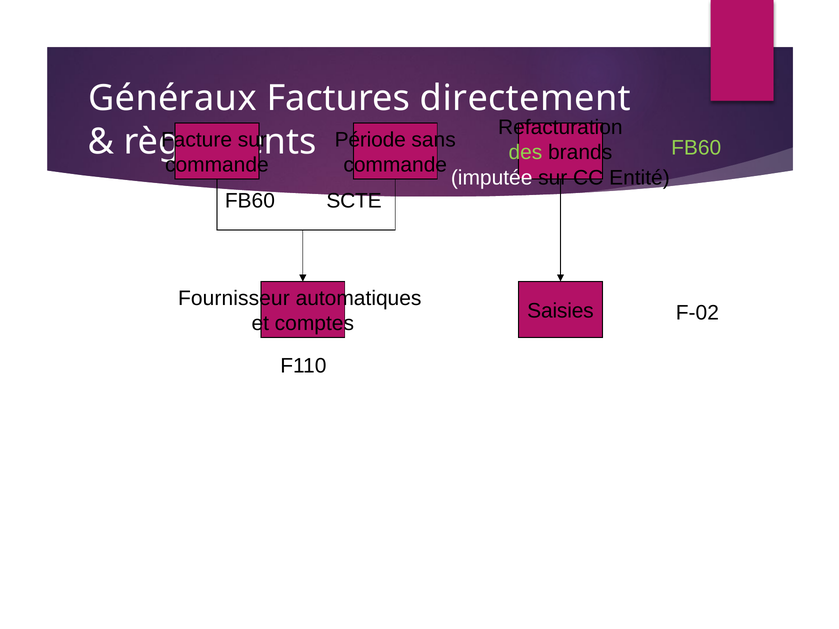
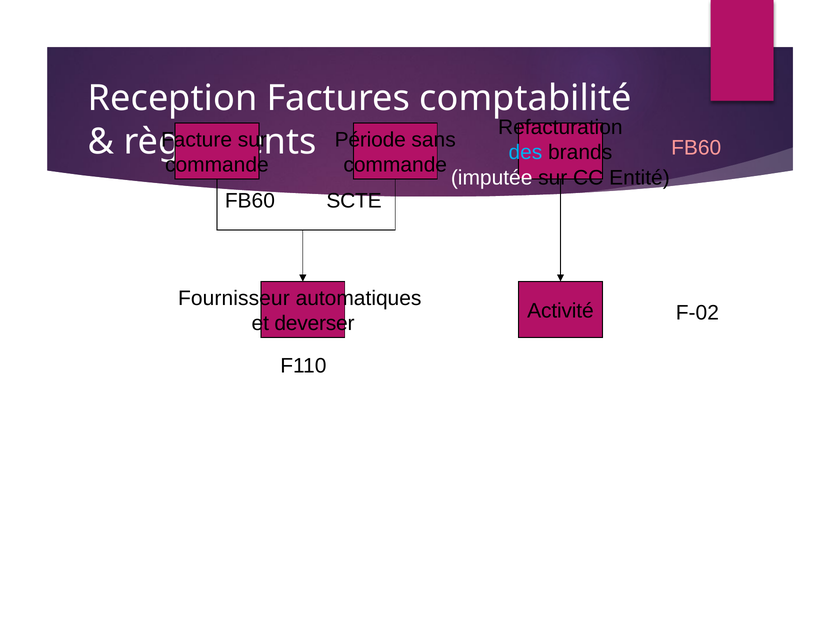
Généraux: Généraux -> Reception
directement: directement -> comptabilité
FB60 at (696, 148) colour: light green -> pink
des colour: light green -> light blue
Saisies: Saisies -> Activité
comptes: comptes -> deverser
